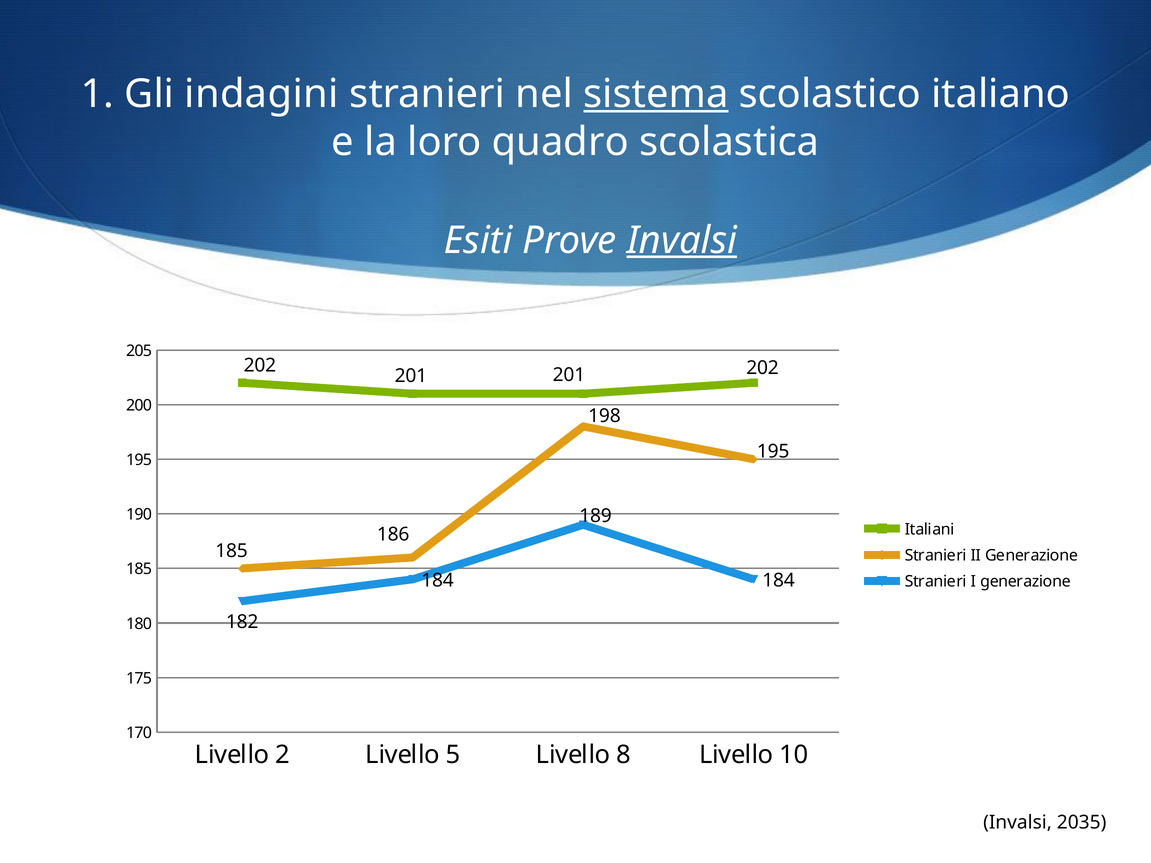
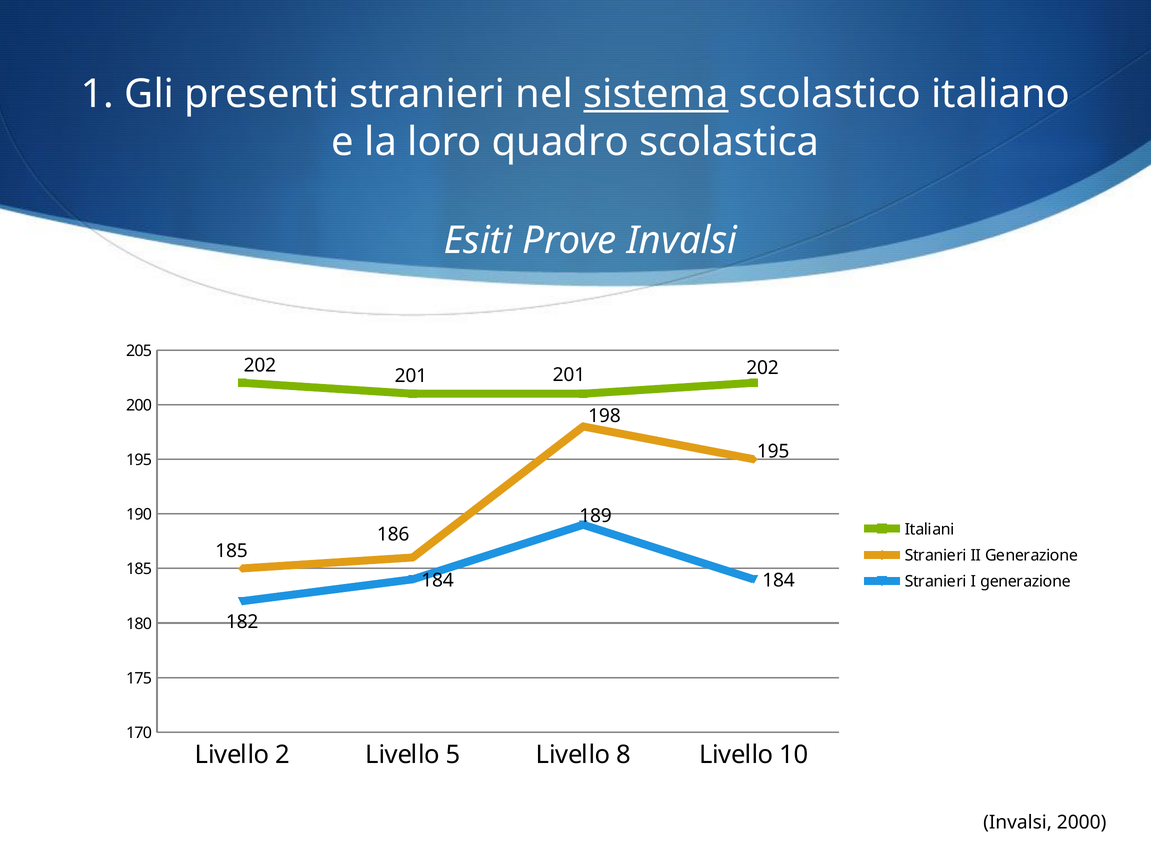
indagini: indagini -> presenti
Invalsi at (682, 240) underline: present -> none
2035: 2035 -> 2000
